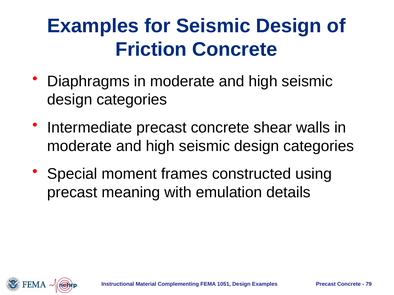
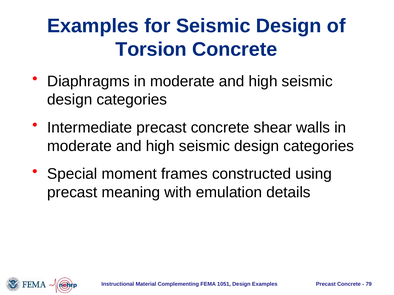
Friction: Friction -> Torsion
